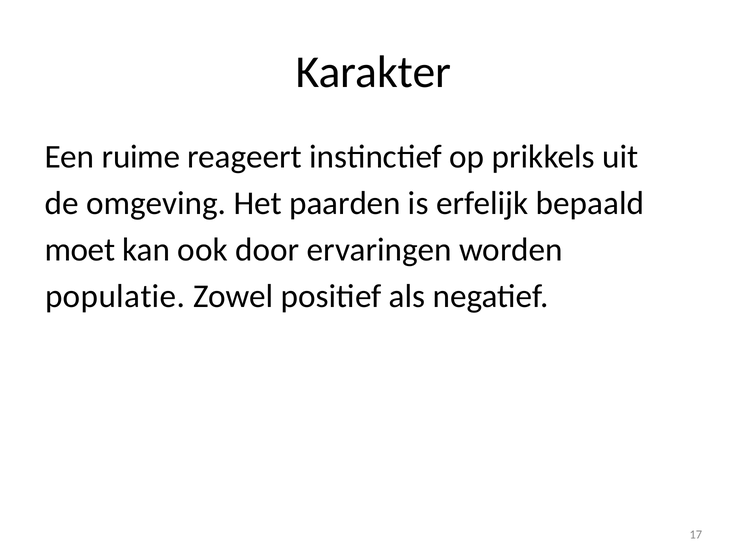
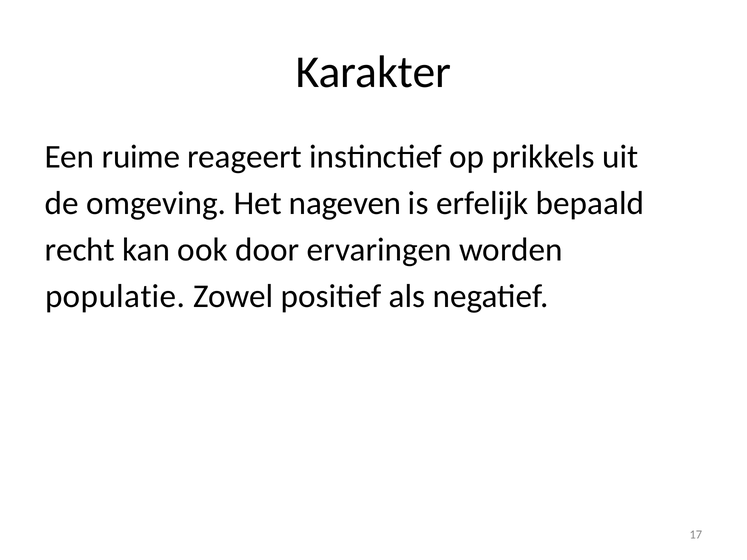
paarden: paarden -> nageven
moet: moet -> recht
